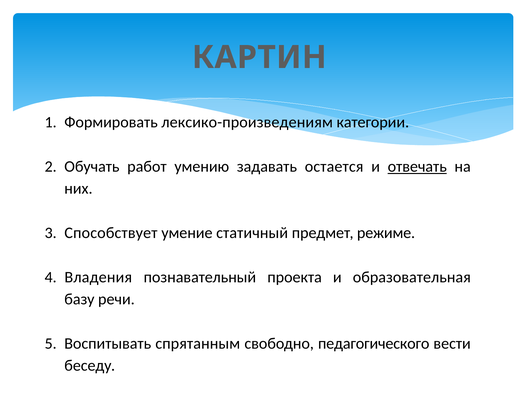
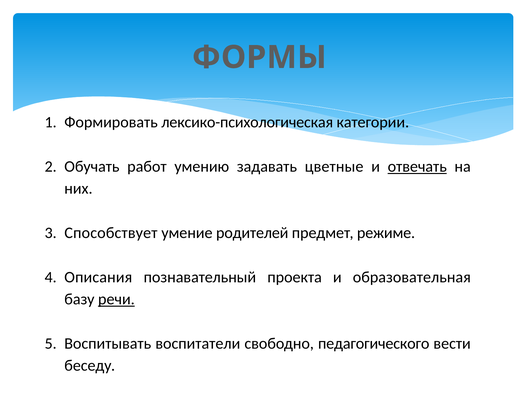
КАРТИН: КАРТИН -> ФОРМЫ
лексико-произведениям: лексико-произведениям -> лексико-психологическая
остается: остается -> цветные
статичный: статичный -> родителей
Владения: Владения -> Описания
речи underline: none -> present
спрятанным: спрятанным -> воспитатели
